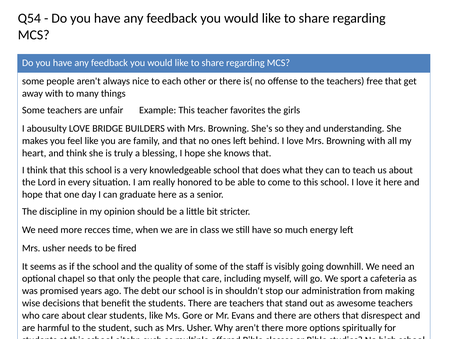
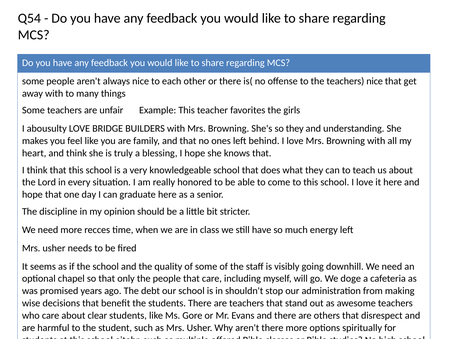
teachers free: free -> nice
sport: sport -> doge
